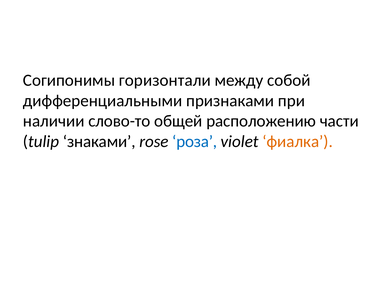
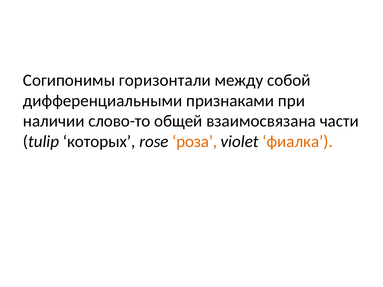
расположению: расположению -> взаимосвязана
знаками: знаками -> которых
роза colour: blue -> orange
